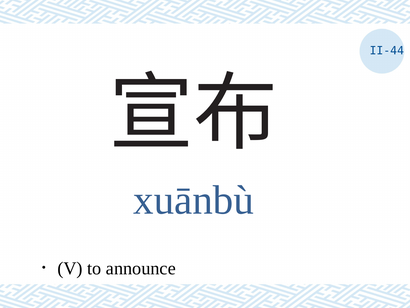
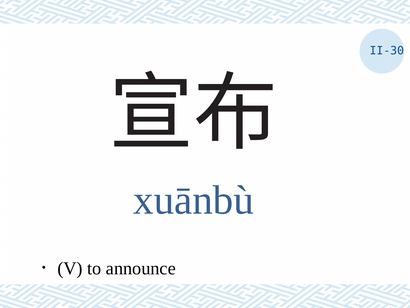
II-44: II-44 -> II-30
